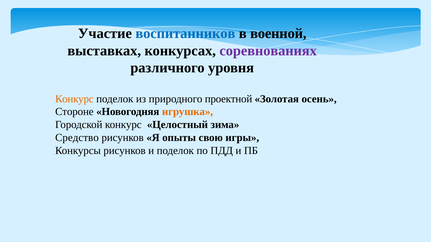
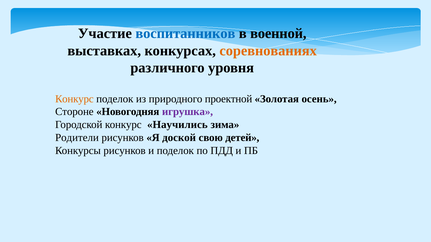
соревнованиях colour: purple -> orange
игрушка colour: orange -> purple
Целостный: Целостный -> Научились
Средство: Средство -> Родители
опыты: опыты -> доской
игры: игры -> детей
